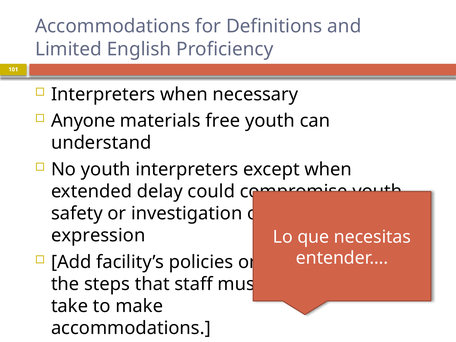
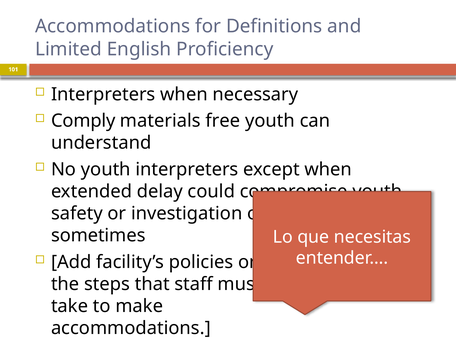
Anyone: Anyone -> Comply
expression: expression -> sometimes
